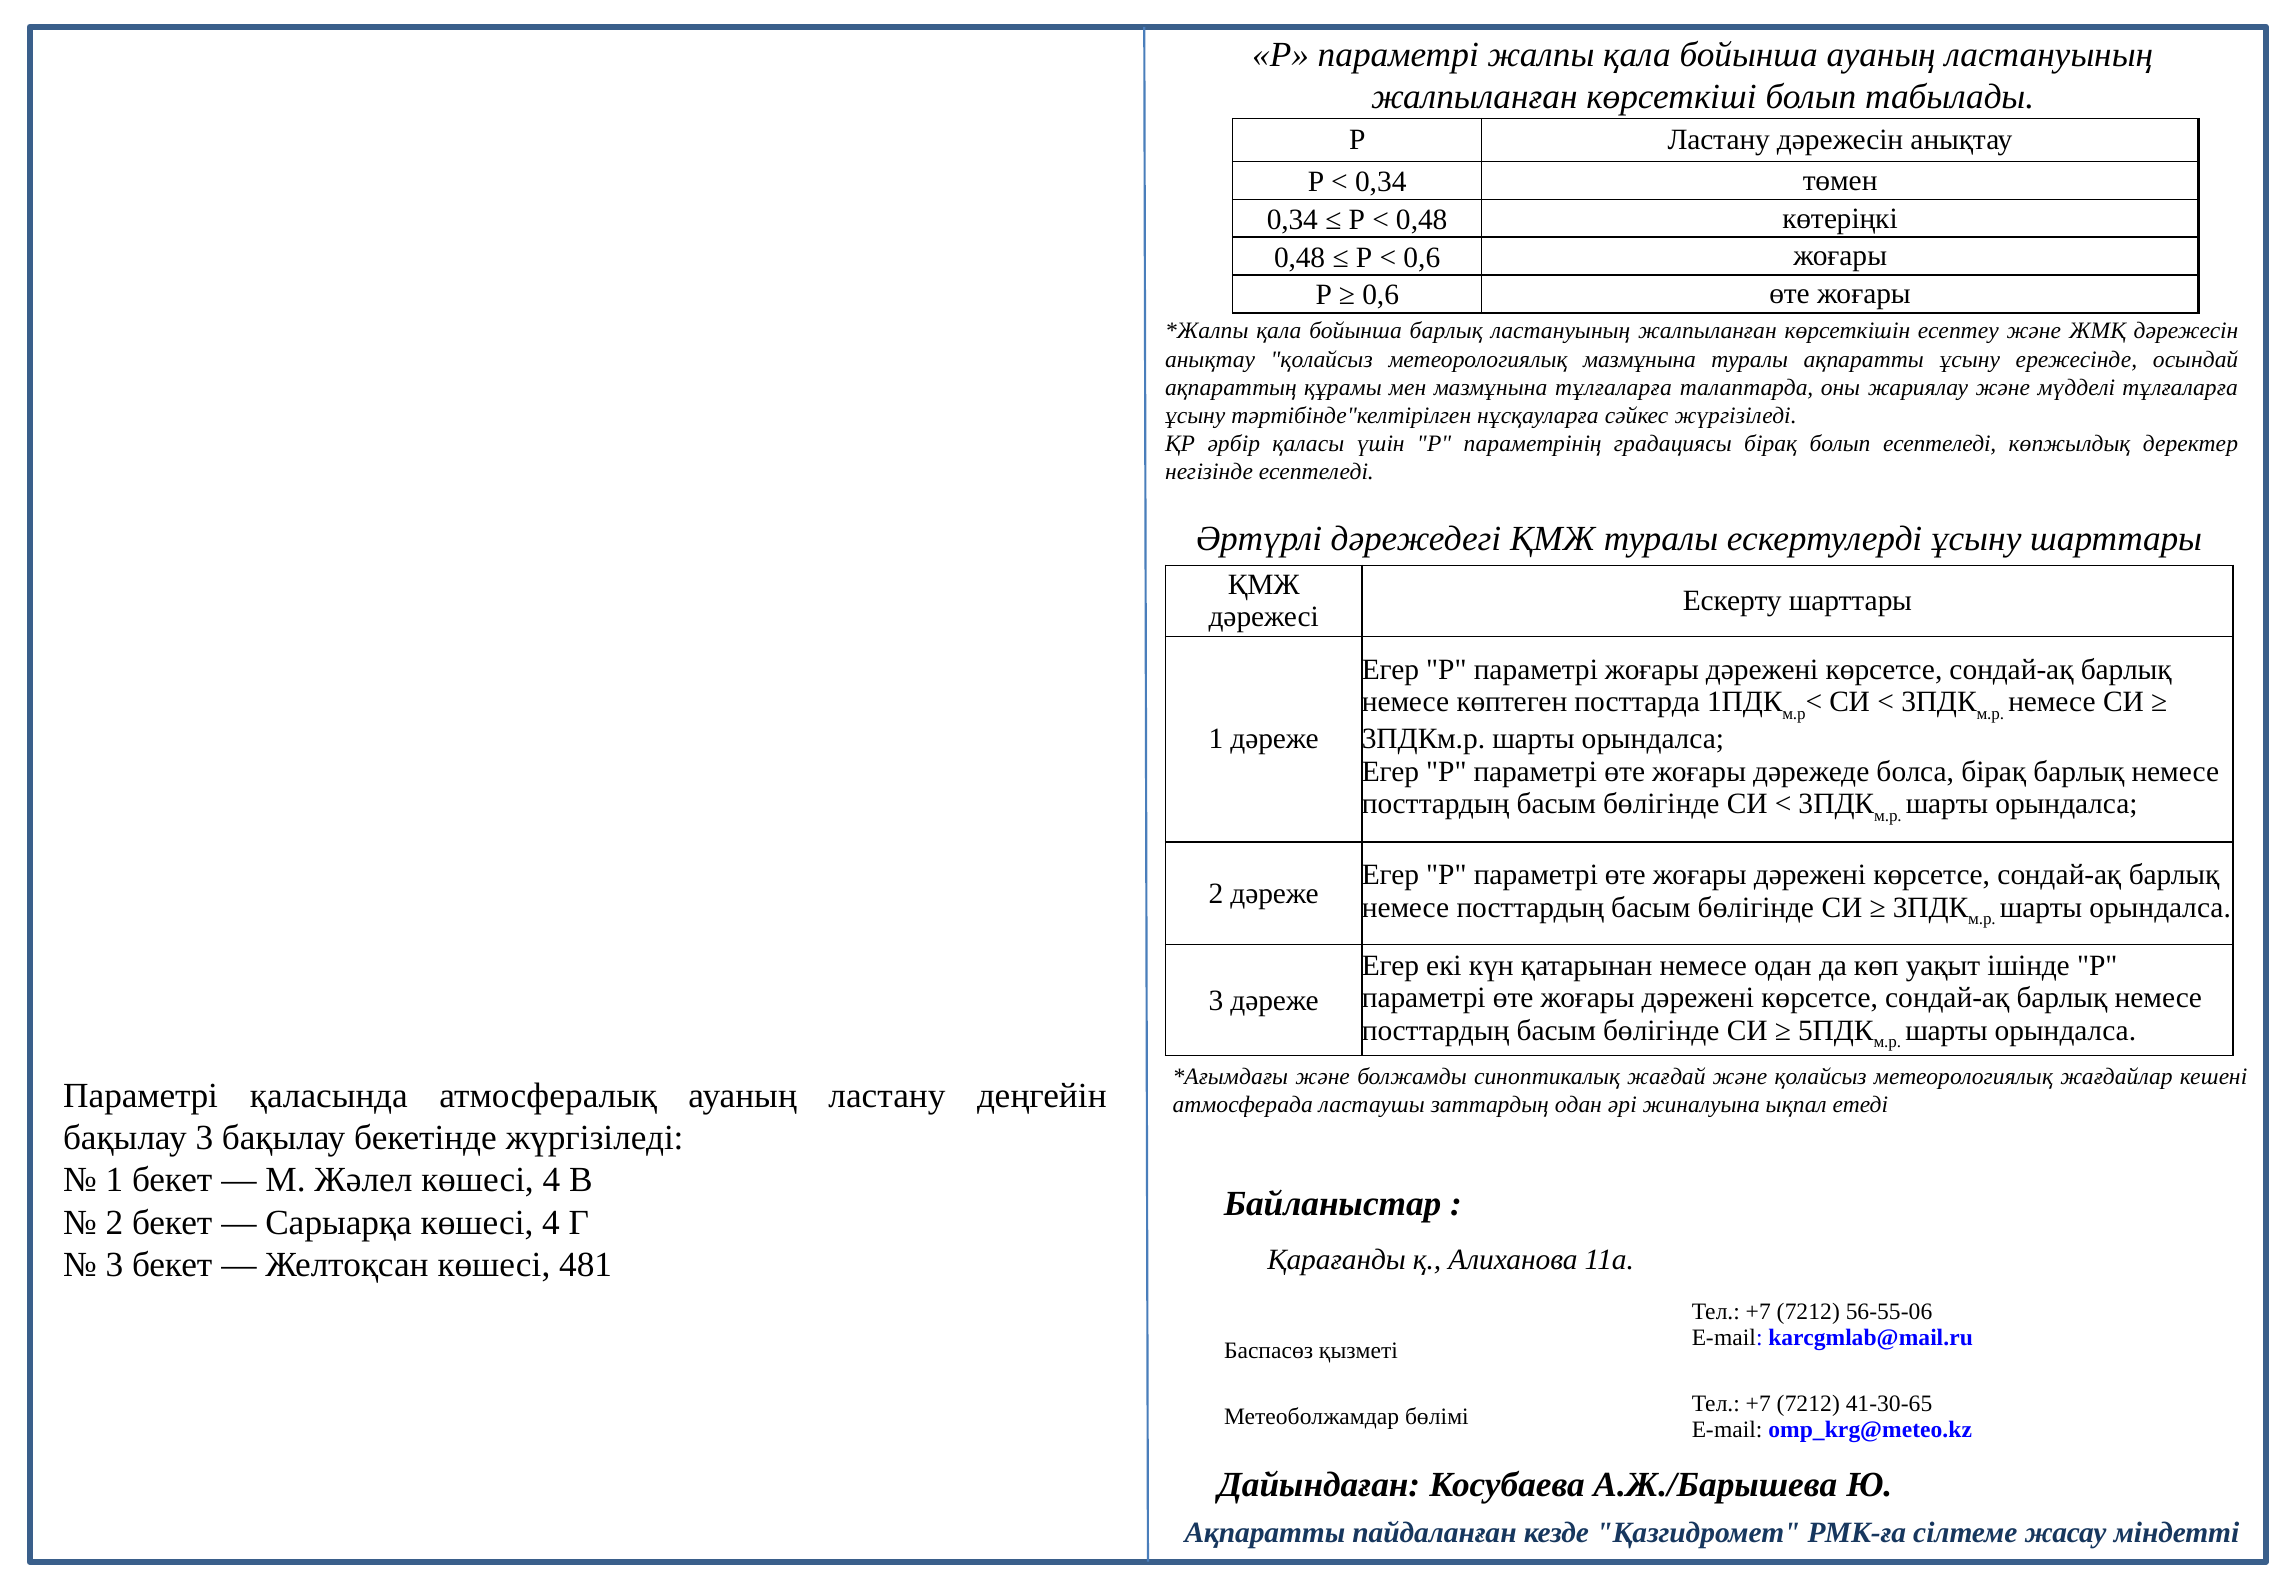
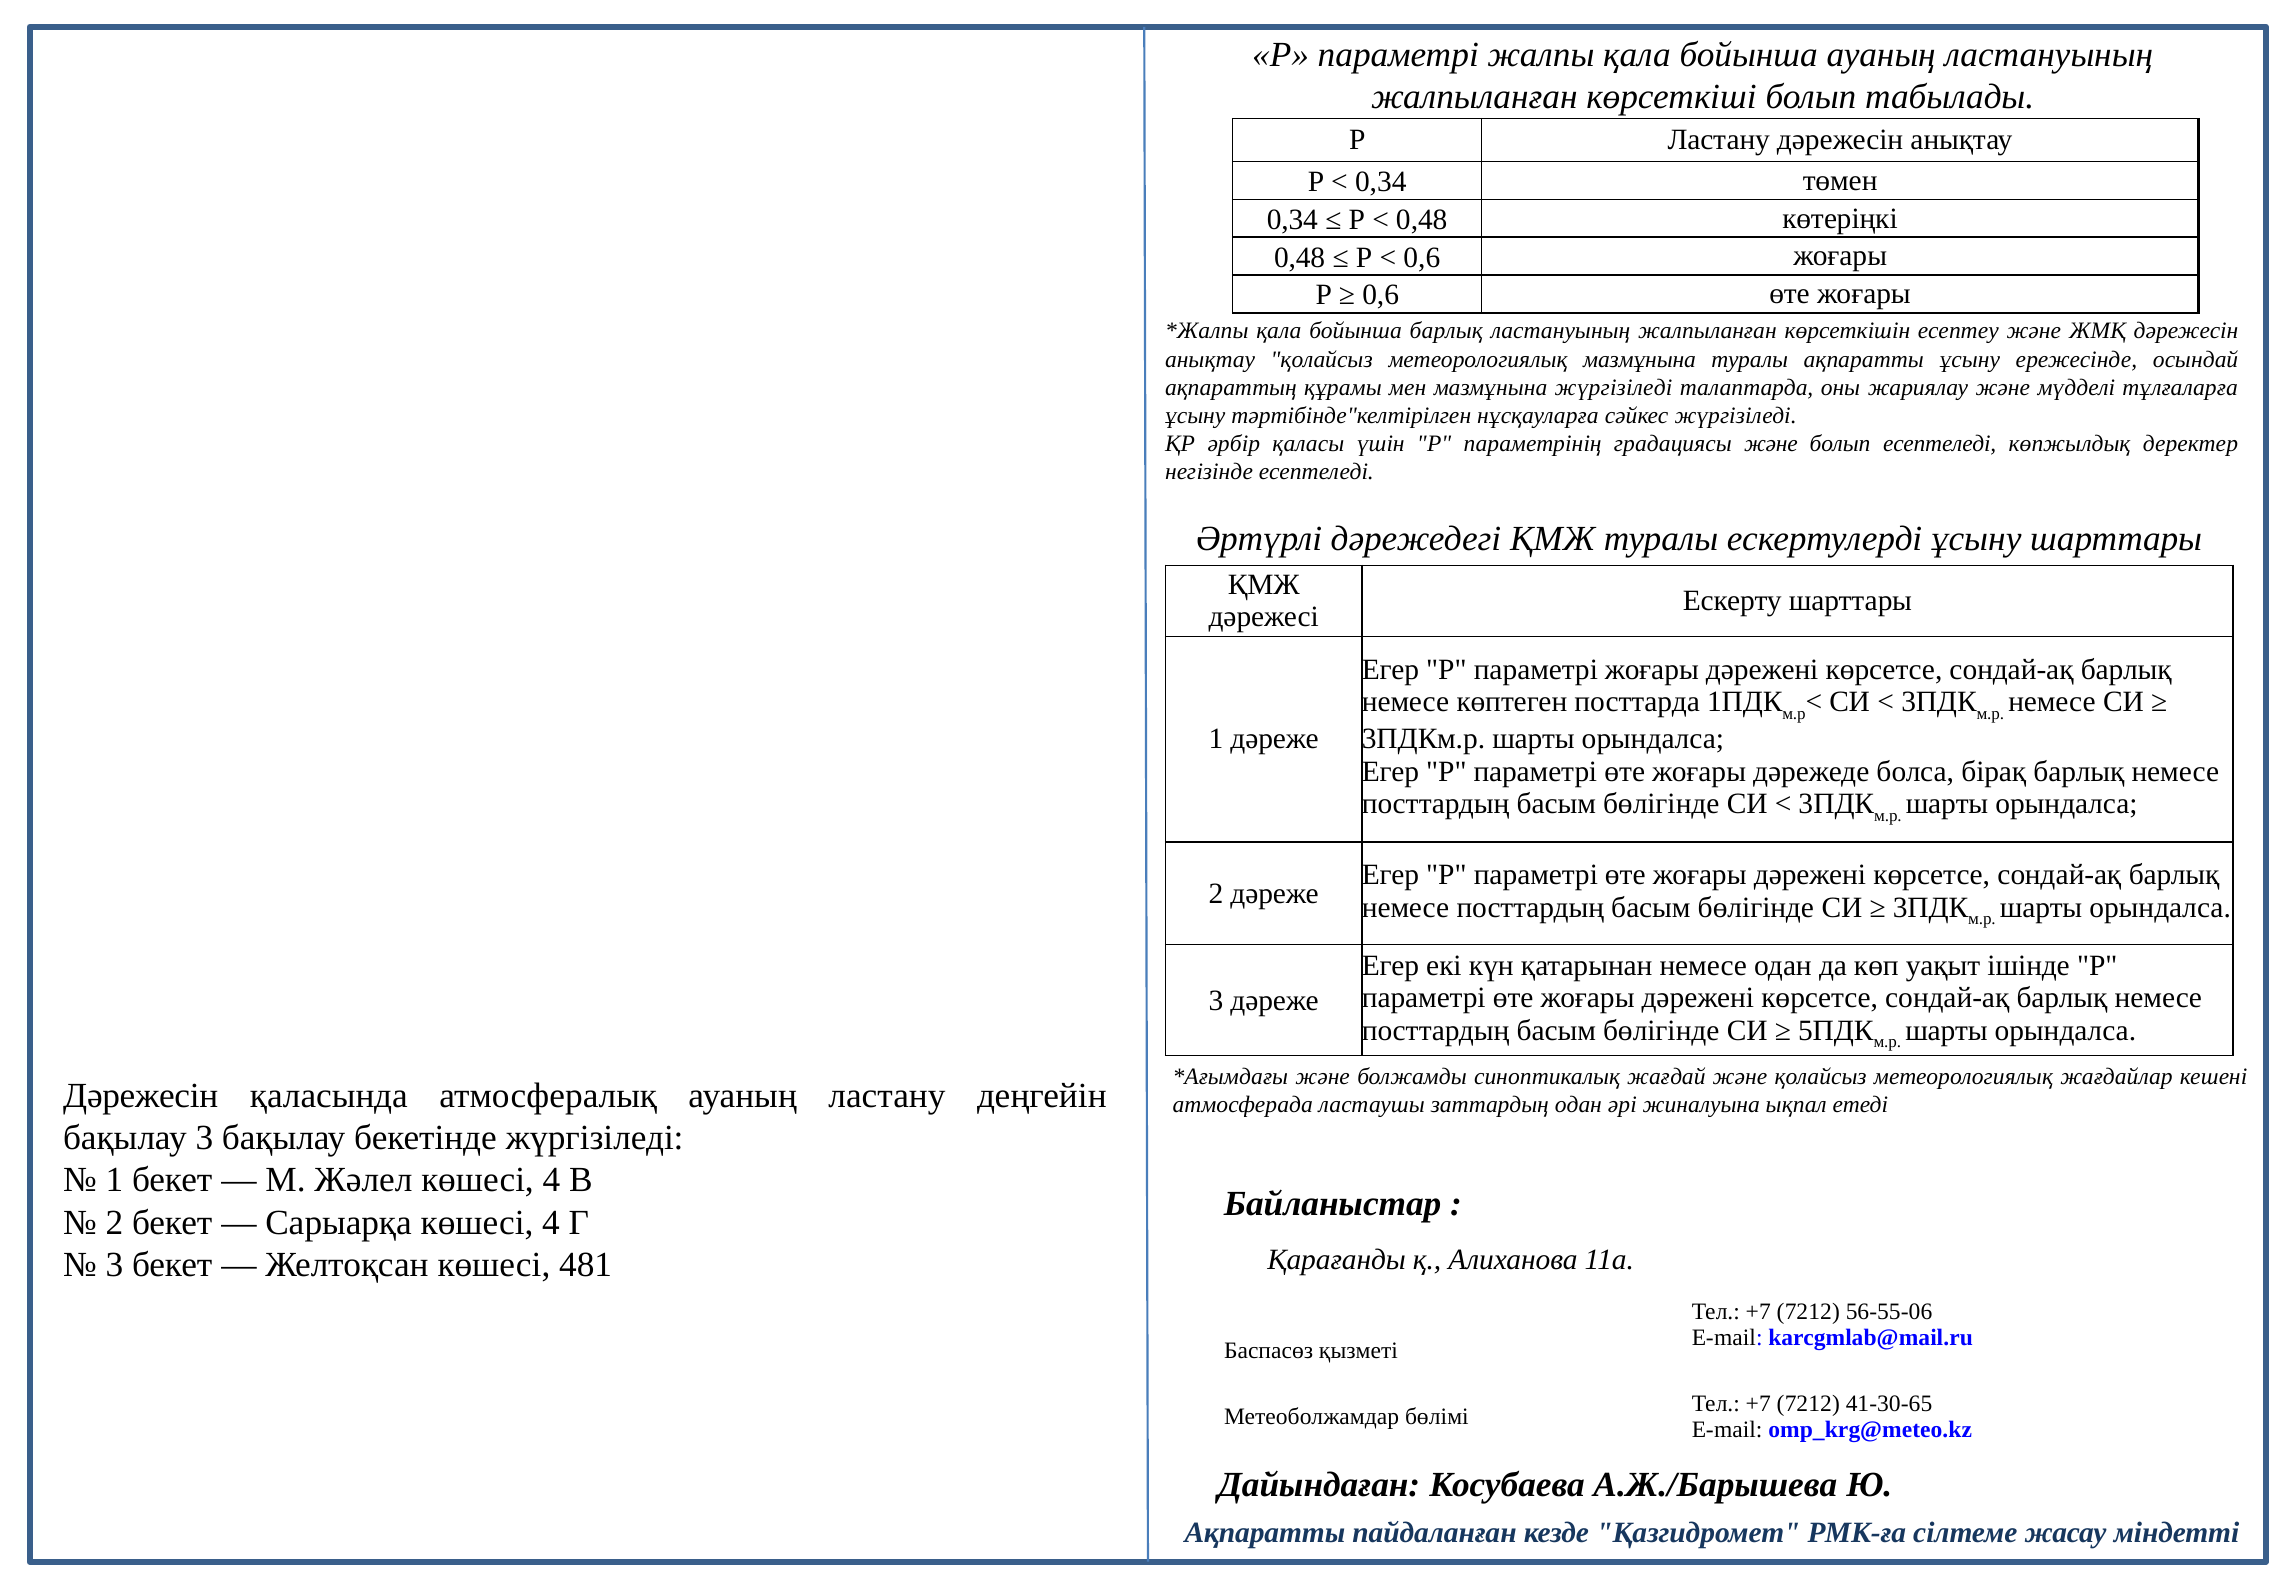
мазмұнына тұлғаларға: тұлғаларға -> жүргізіледі
градациясы бірақ: бірақ -> және
Параметрі at (141, 1096): Параметрі -> Дәрежесін
